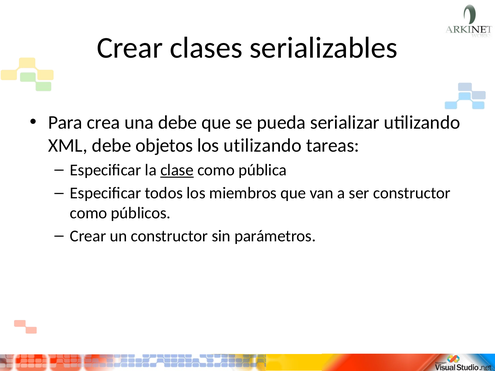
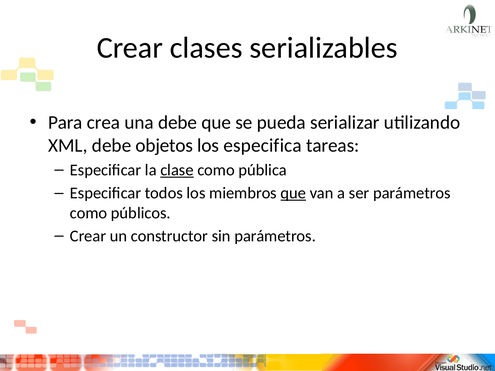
los utilizando: utilizando -> especifica
que at (293, 193) underline: none -> present
ser constructor: constructor -> parámetros
